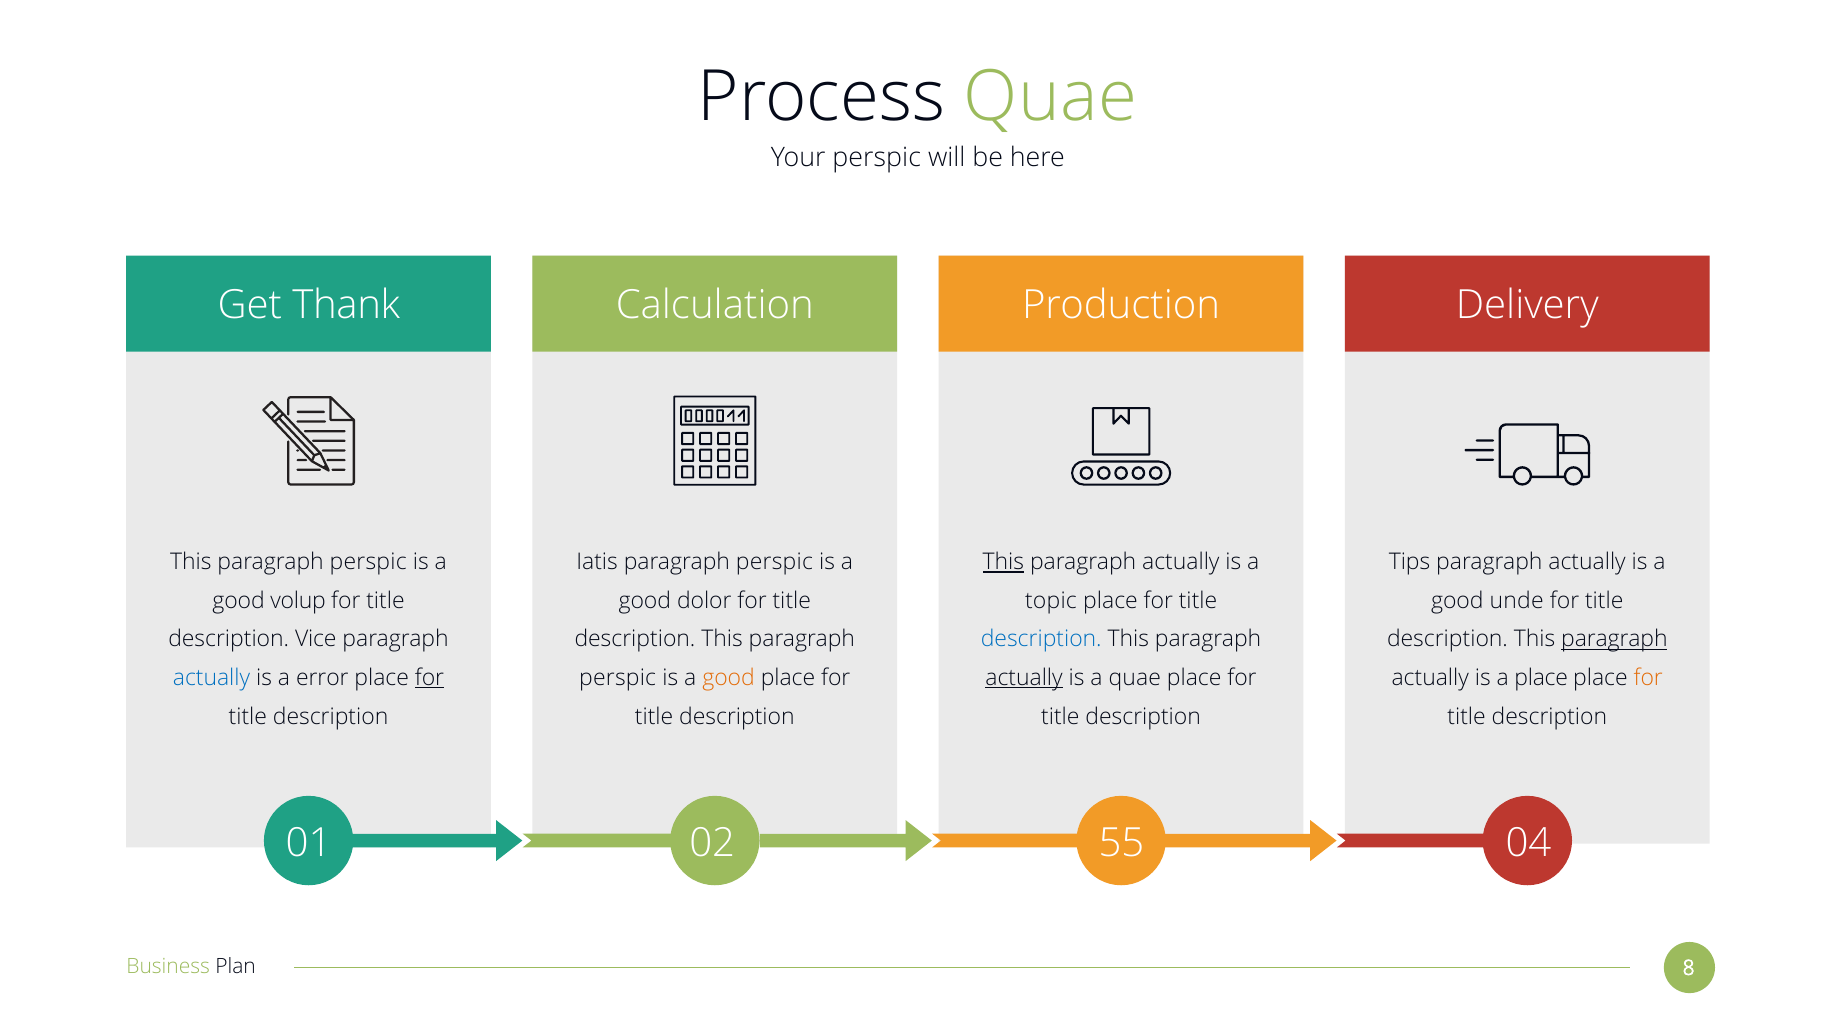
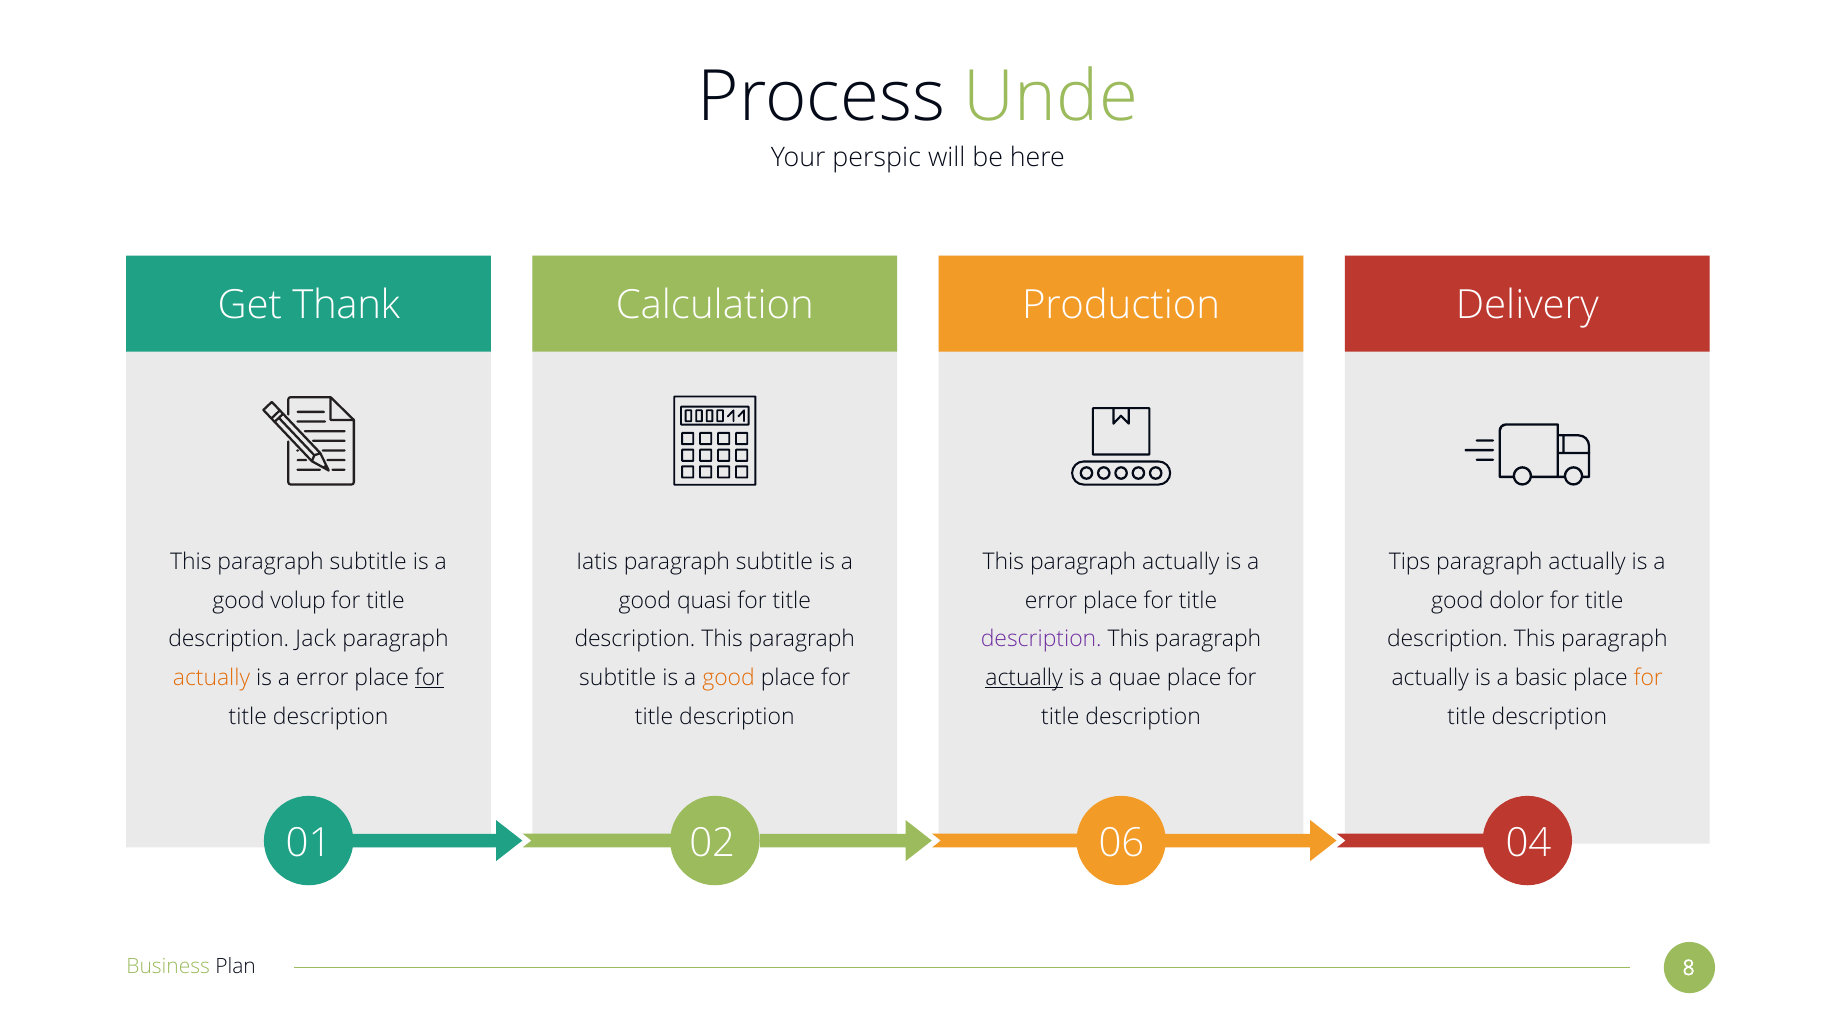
Process Quae: Quae -> Unde
perspic at (368, 562): perspic -> subtitle
perspic at (774, 562): perspic -> subtitle
This at (1003, 562) underline: present -> none
dolor: dolor -> quasi
topic at (1051, 601): topic -> error
unde: unde -> dolor
Vice: Vice -> Jack
description at (1041, 639) colour: blue -> purple
paragraph at (1614, 639) underline: present -> none
actually at (211, 678) colour: blue -> orange
perspic at (618, 678): perspic -> subtitle
a place: place -> basic
55: 55 -> 06
